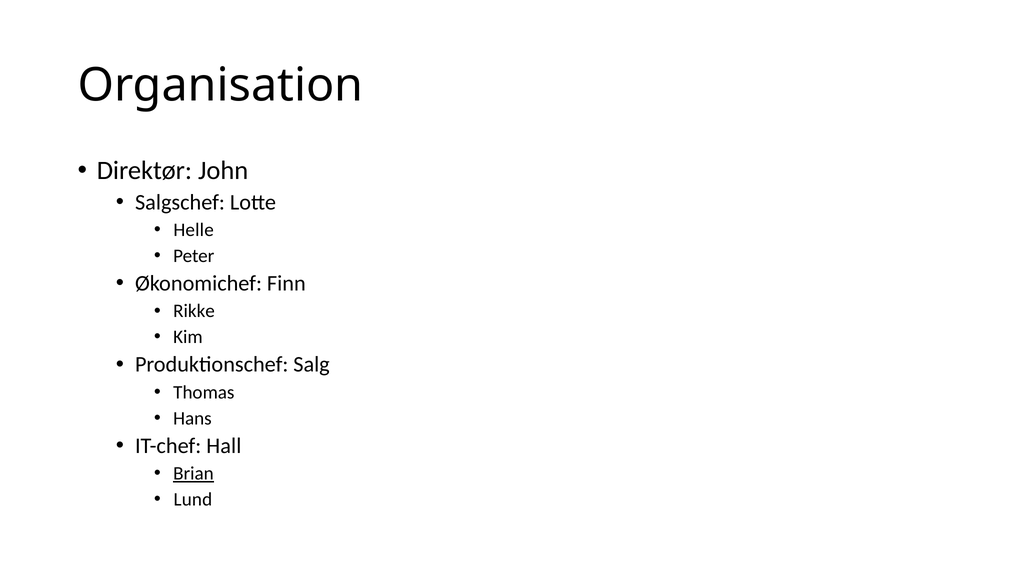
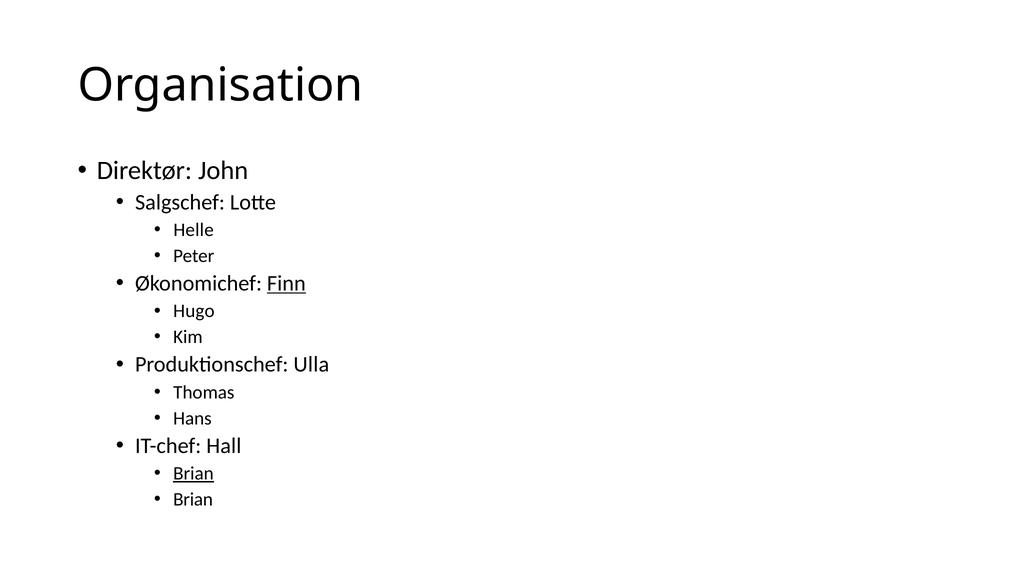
Finn underline: none -> present
Rikke: Rikke -> Hugo
Salg: Salg -> Ulla
Lund at (193, 500): Lund -> Brian
